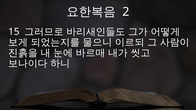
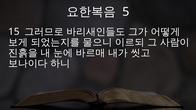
2: 2 -> 5
